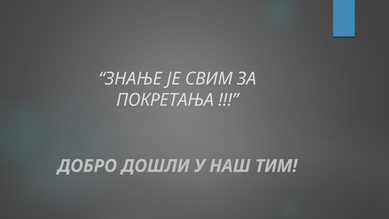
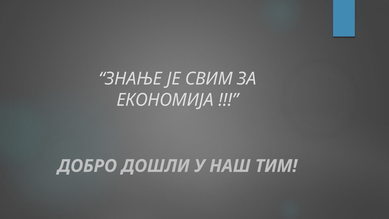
ПОКРЕТАЊА: ПОКРЕТАЊА -> ЕКОНОМИЈА
